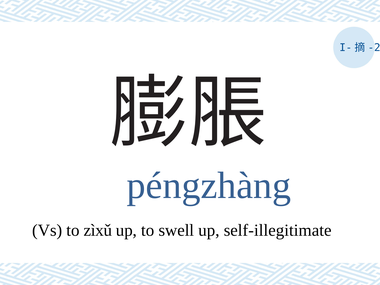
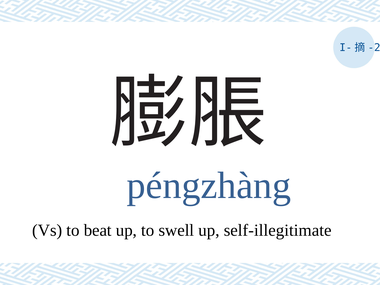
zìxǔ: zìxǔ -> beat
